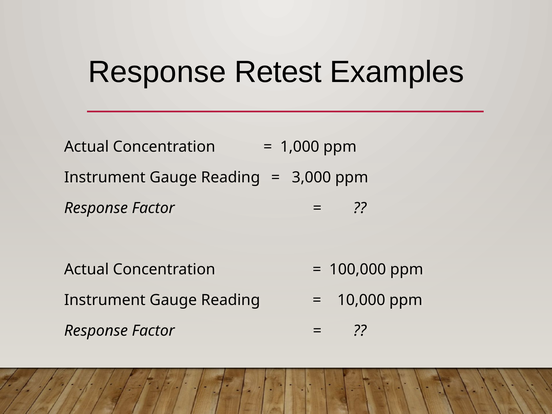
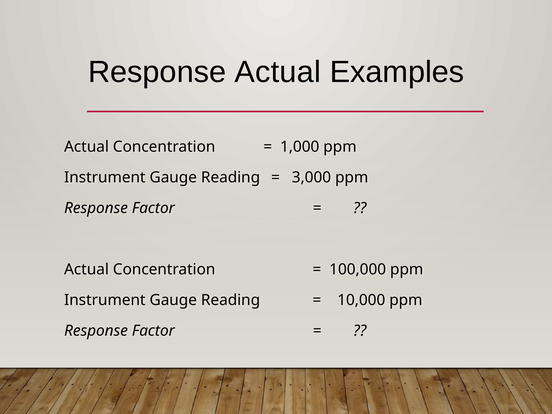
Response Retest: Retest -> Actual
